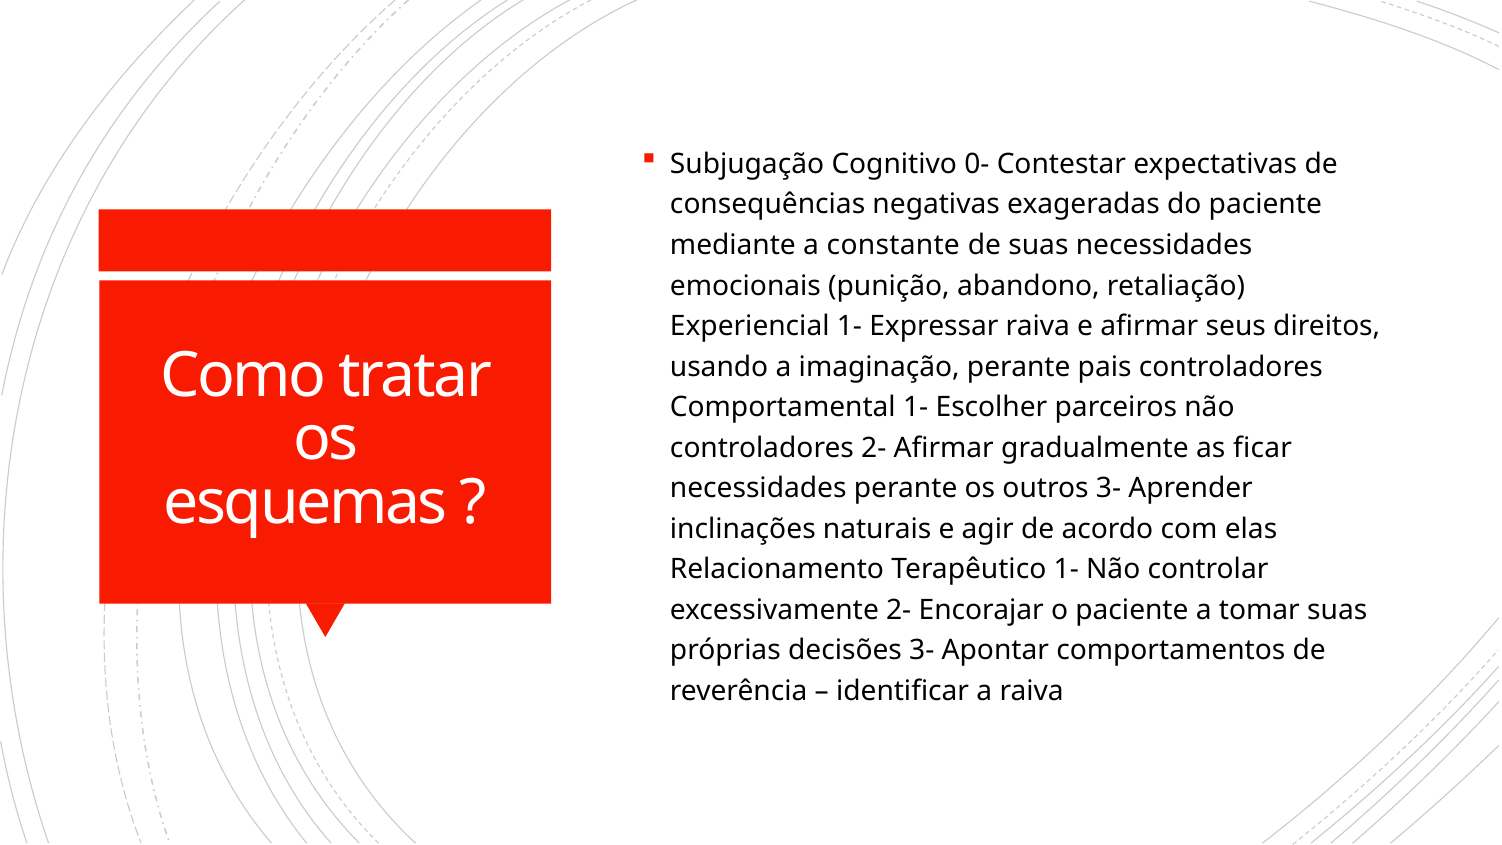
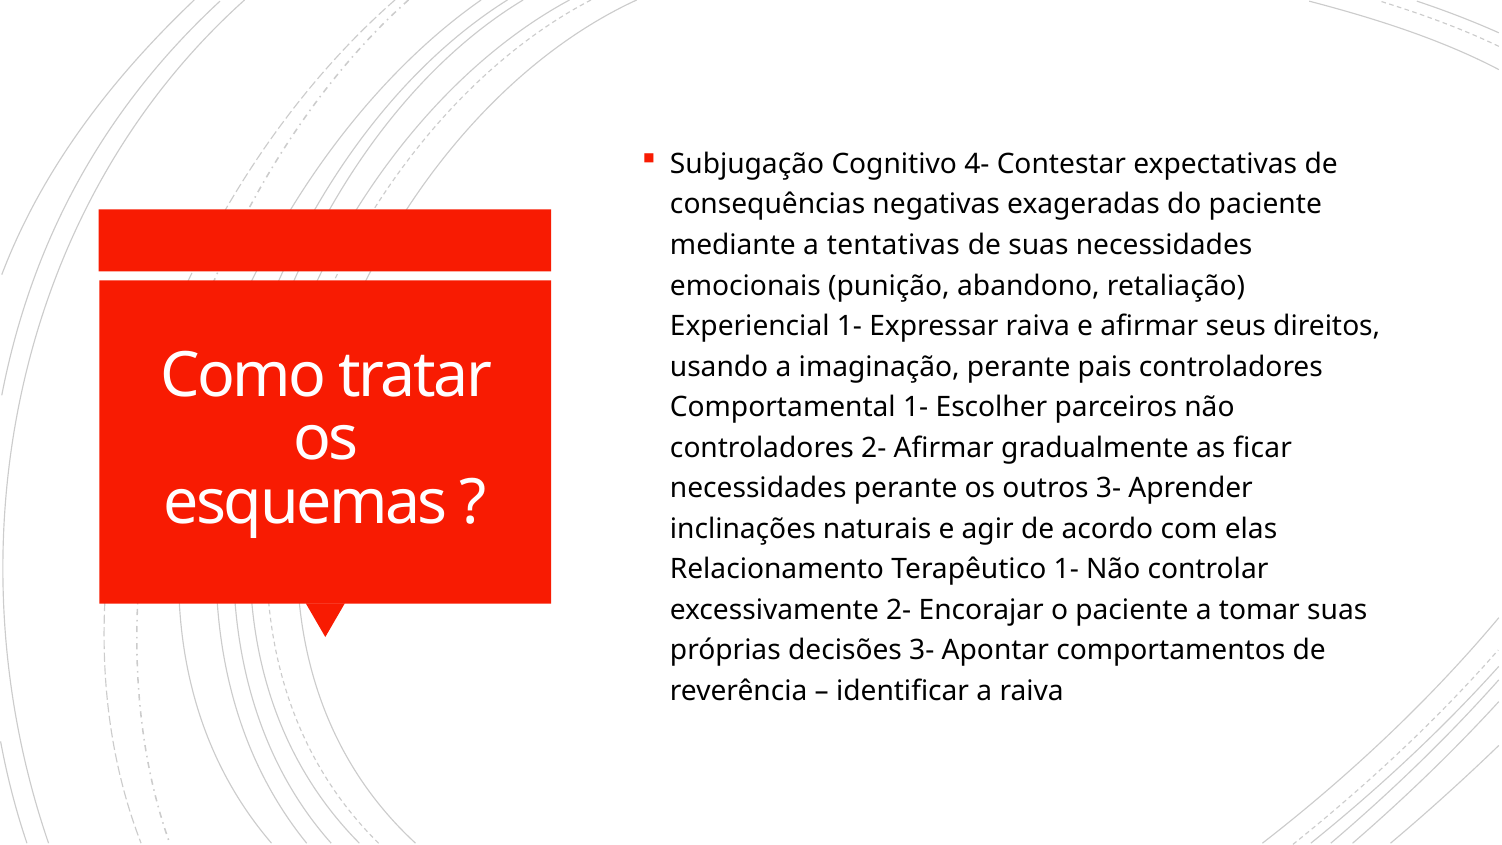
0-: 0- -> 4-
constante: constante -> tentativas
